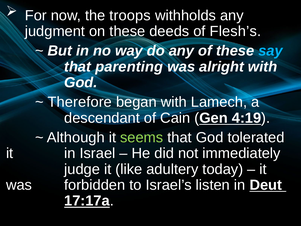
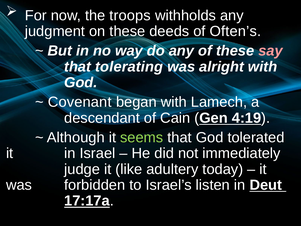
Flesh’s: Flesh’s -> Often’s
say colour: light blue -> pink
parenting: parenting -> tolerating
Therefore: Therefore -> Covenant
